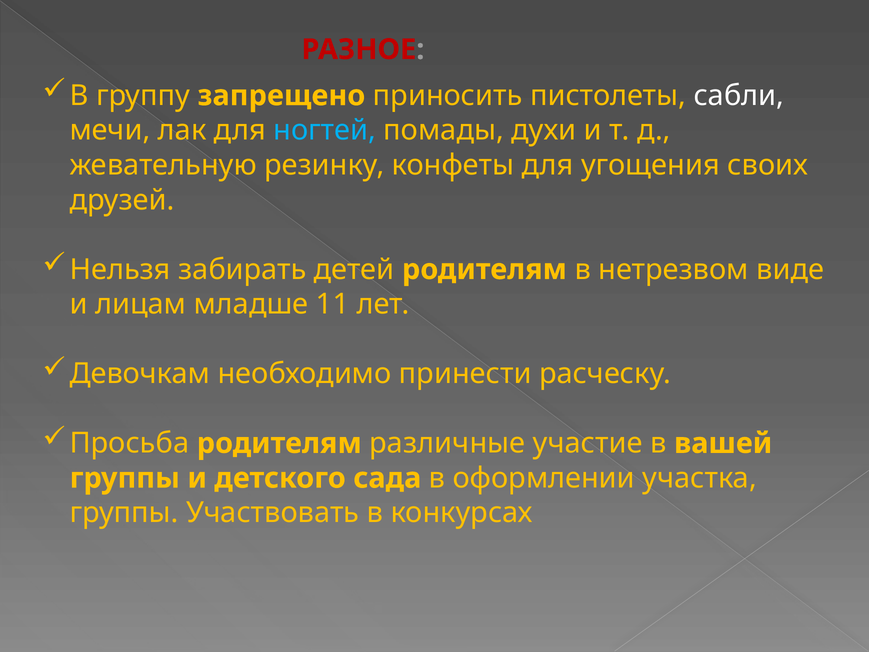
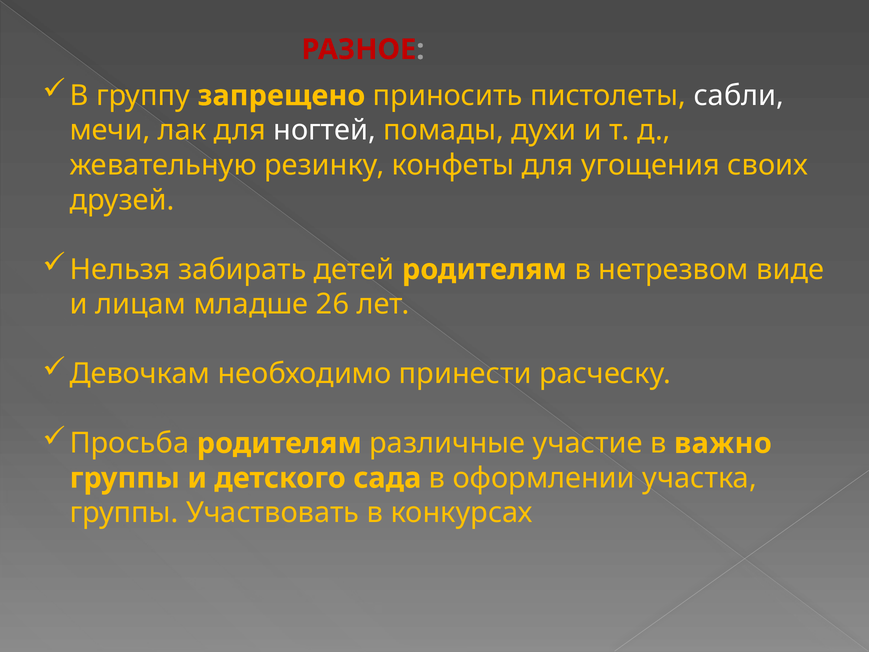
ногтей colour: light blue -> white
11: 11 -> 26
вашей: вашей -> важно
